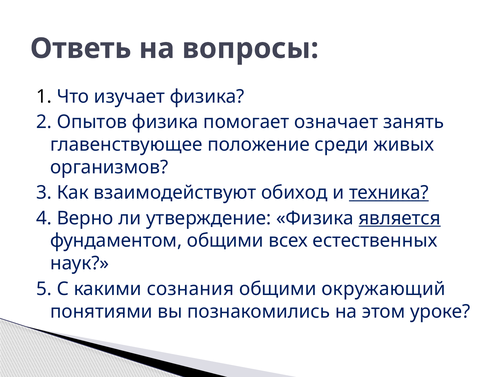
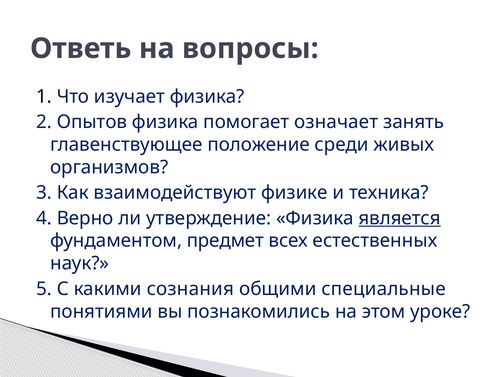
обиход: обиход -> физике
техника underline: present -> none
фундаментом общими: общими -> предмет
окружающий: окружающий -> специальные
